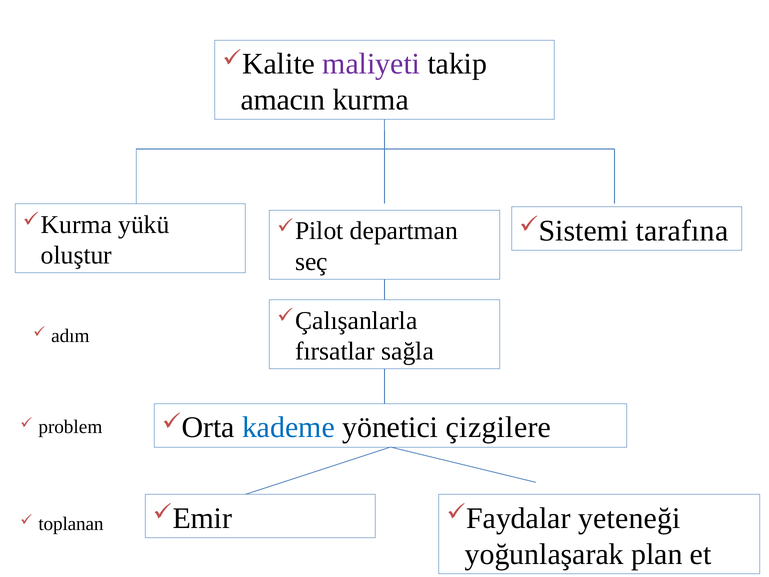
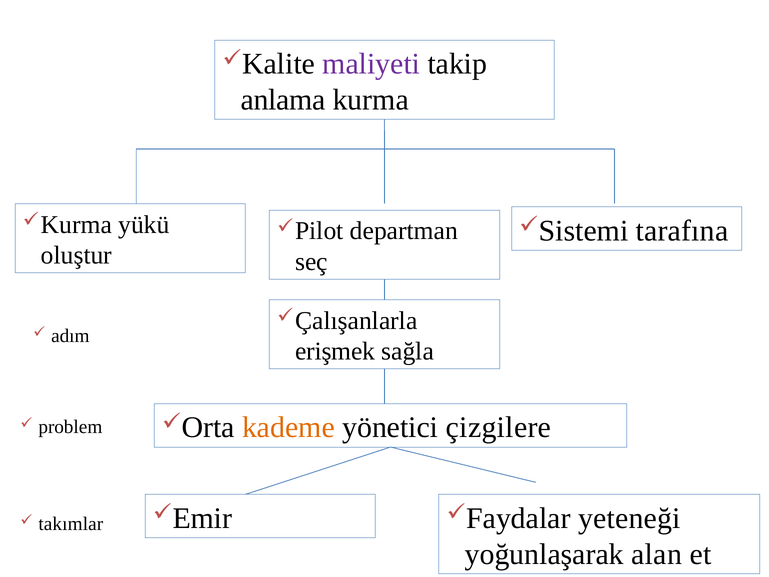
amacın: amacın -> anlama
fırsatlar: fırsatlar -> erişmek
kademe colour: blue -> orange
toplanan: toplanan -> takımlar
plan: plan -> alan
